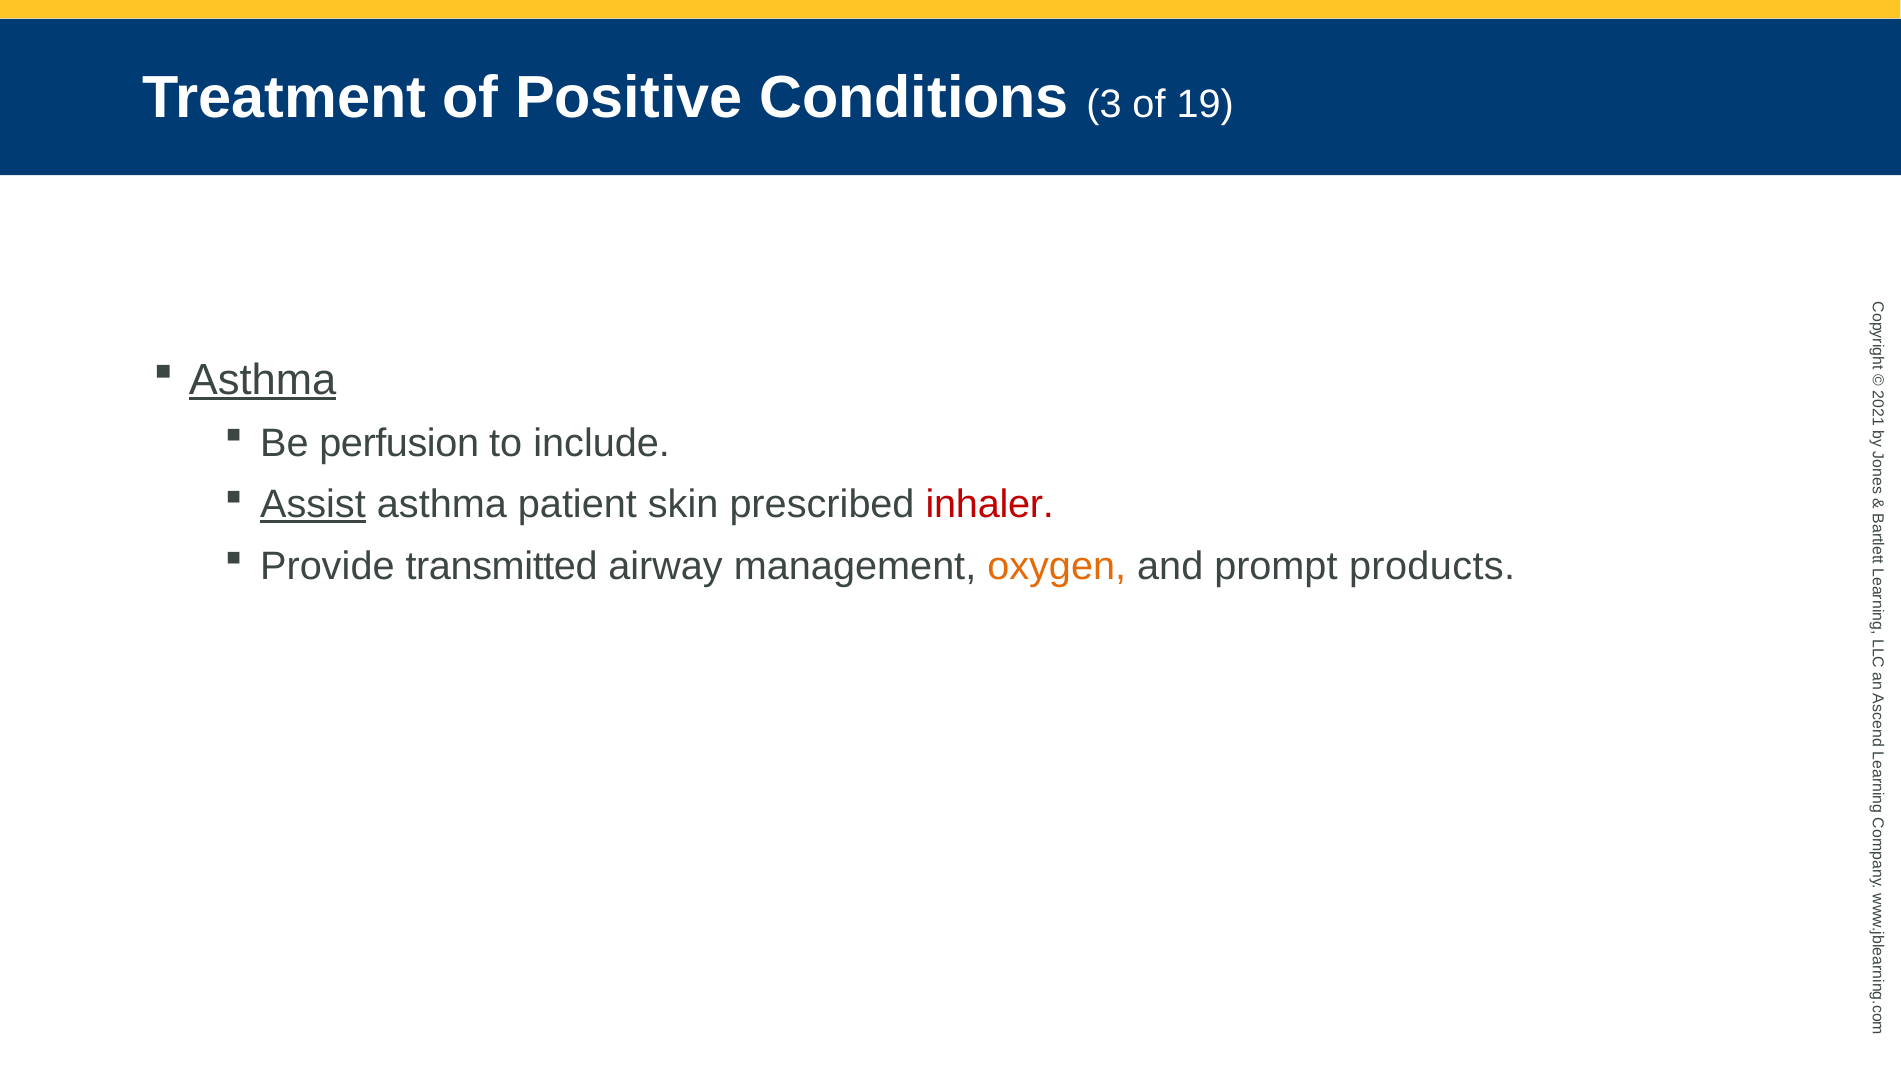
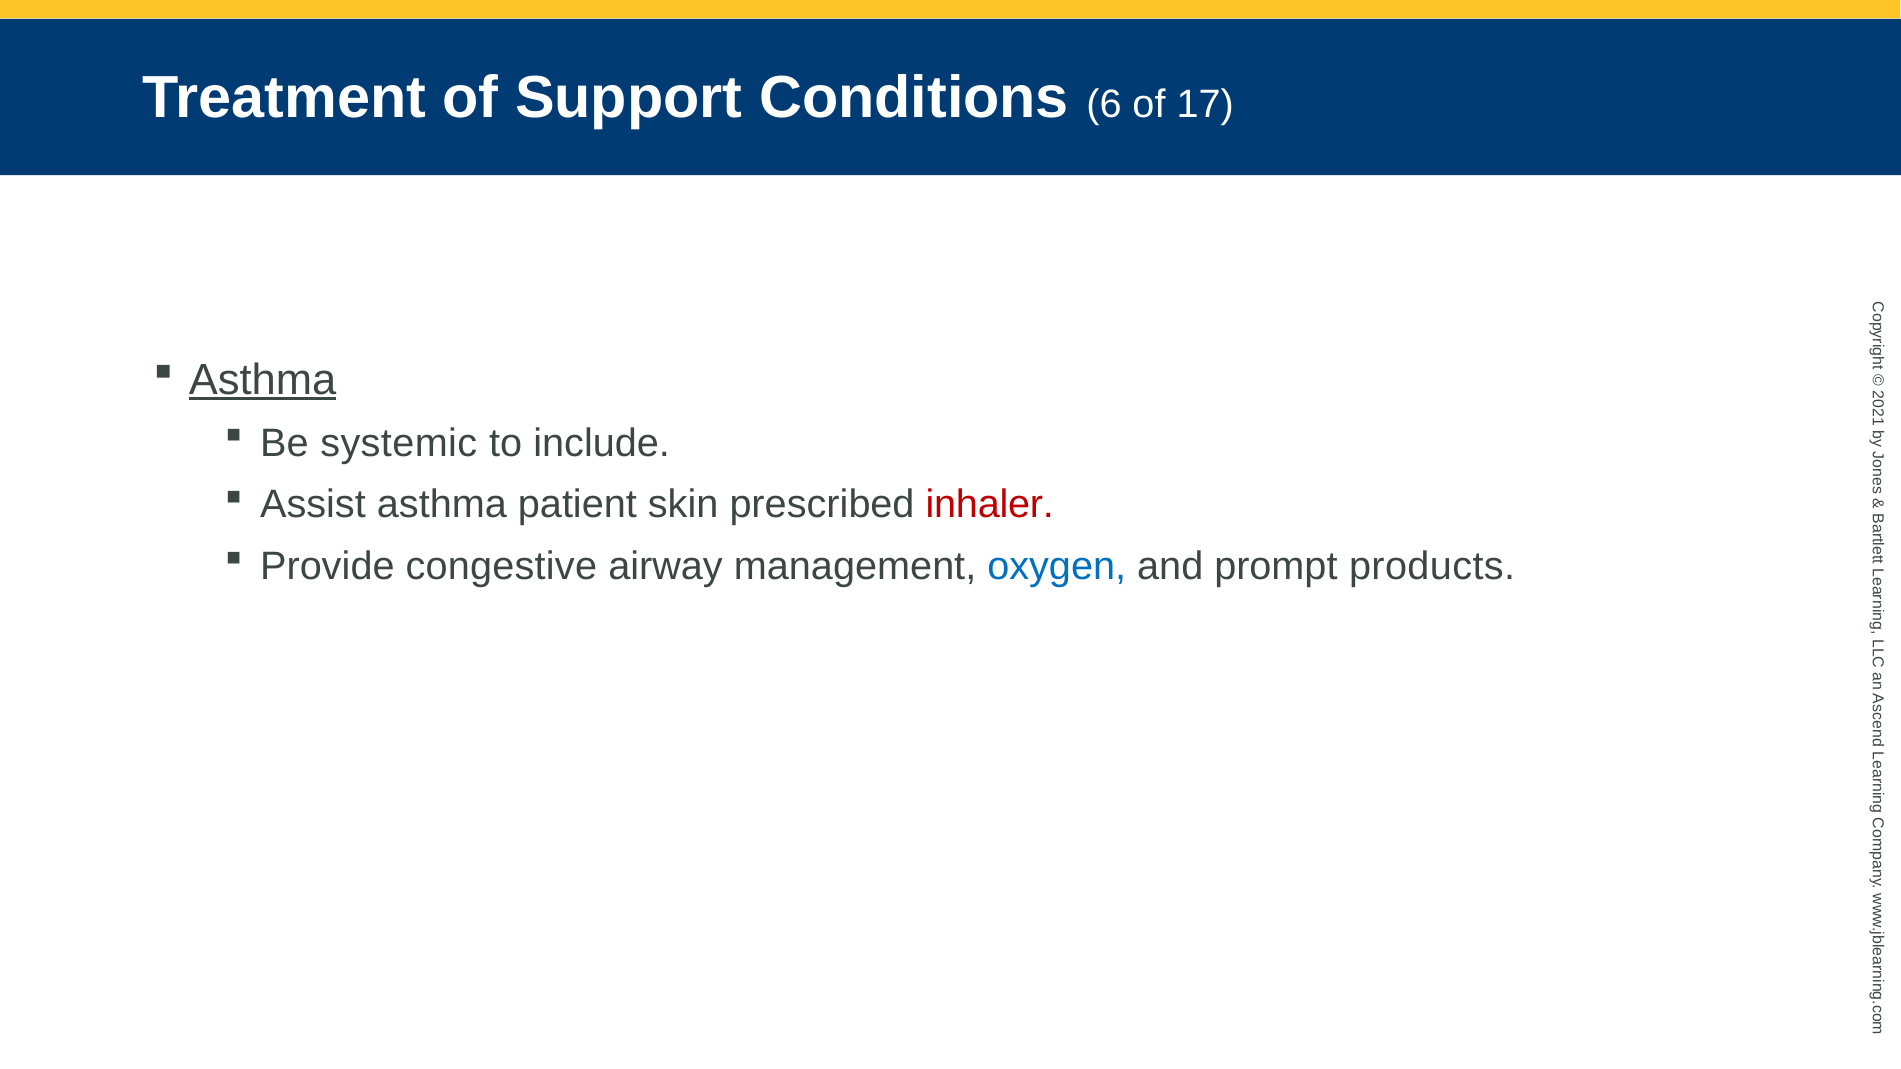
Positive: Positive -> Support
3: 3 -> 6
19: 19 -> 17
perfusion: perfusion -> systemic
Assist underline: present -> none
transmitted: transmitted -> congestive
oxygen colour: orange -> blue
